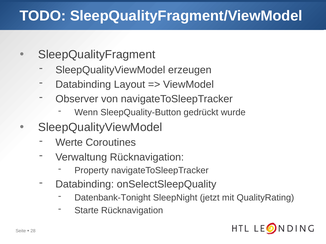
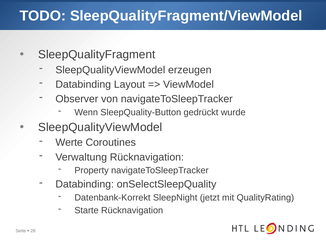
Datenbank-Tonight: Datenbank-Tonight -> Datenbank-Korrekt
